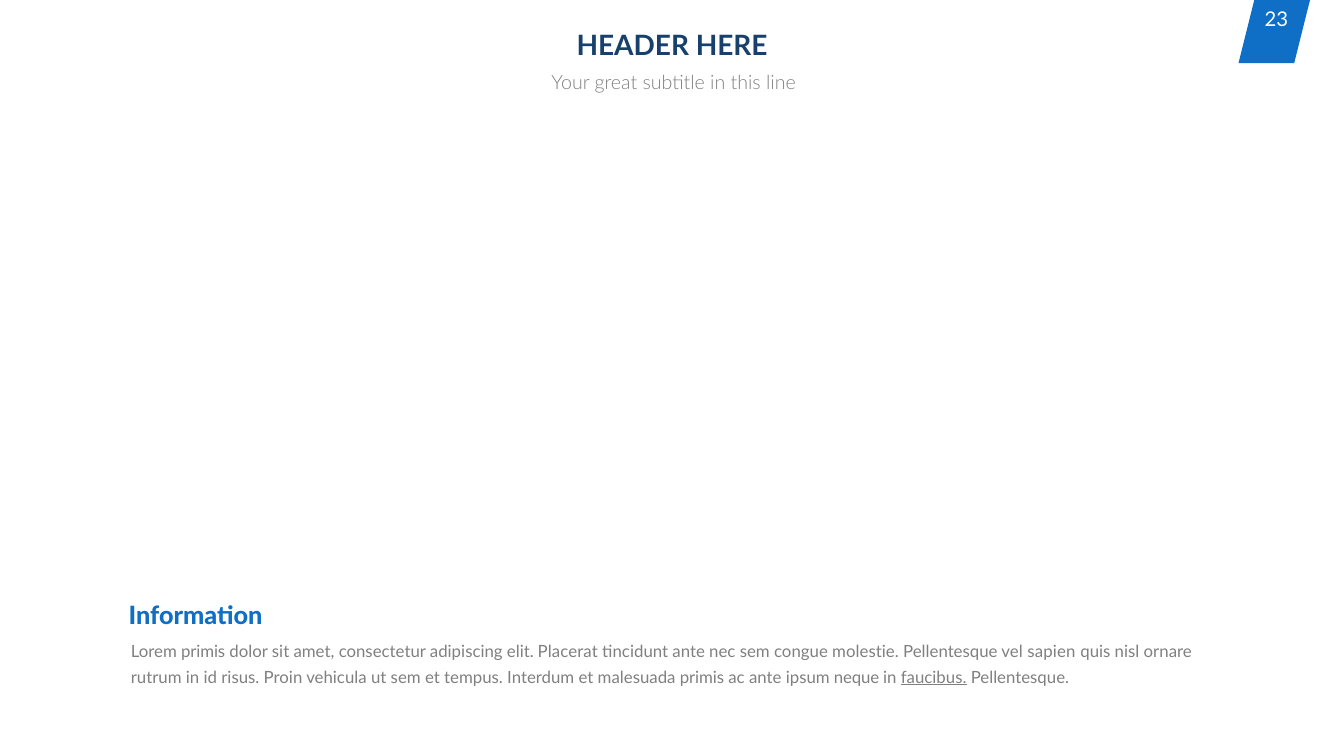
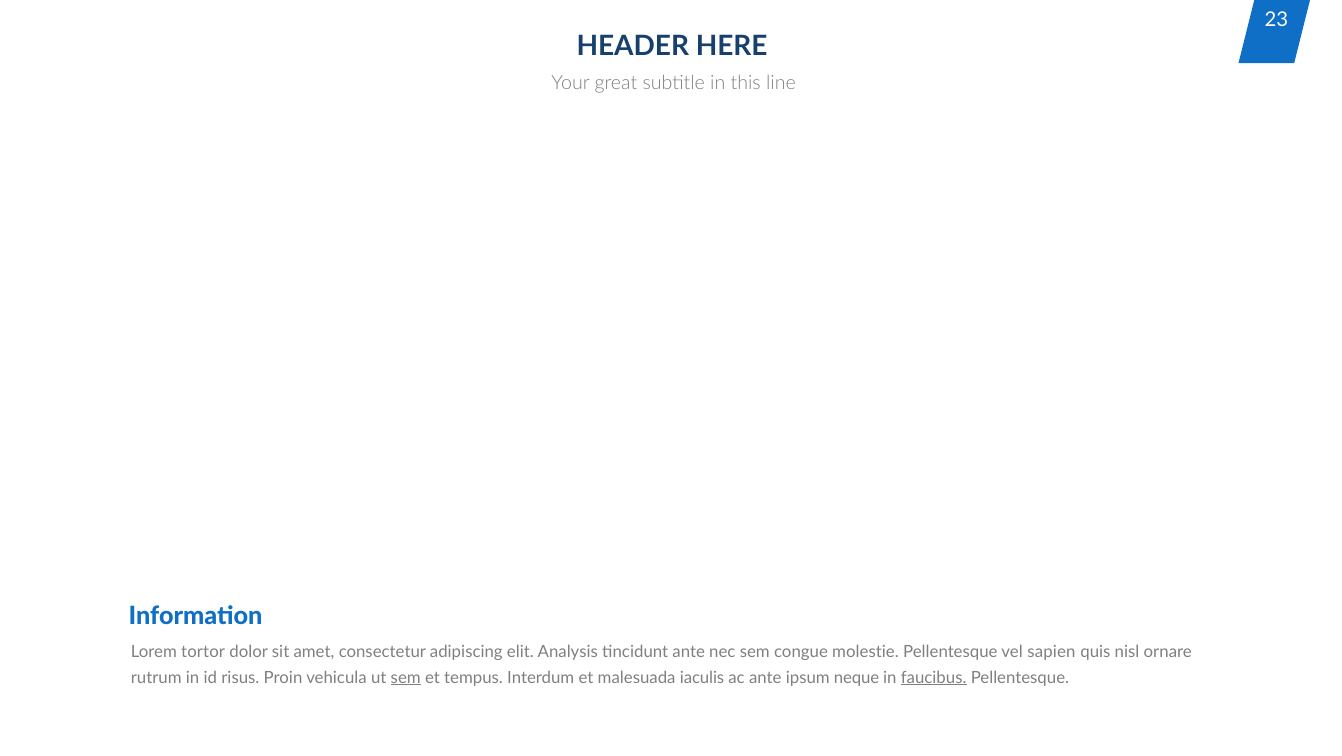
Lorem primis: primis -> tortor
Placerat: Placerat -> Analysis
sem at (406, 678) underline: none -> present
malesuada primis: primis -> iaculis
